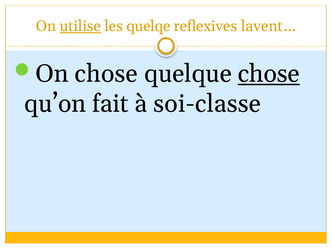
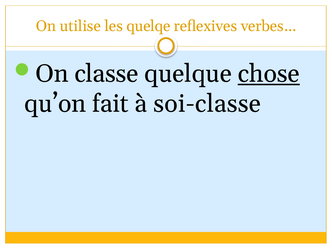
utilise underline: present -> none
lavent…: lavent… -> verbes…
On chose: chose -> classe
